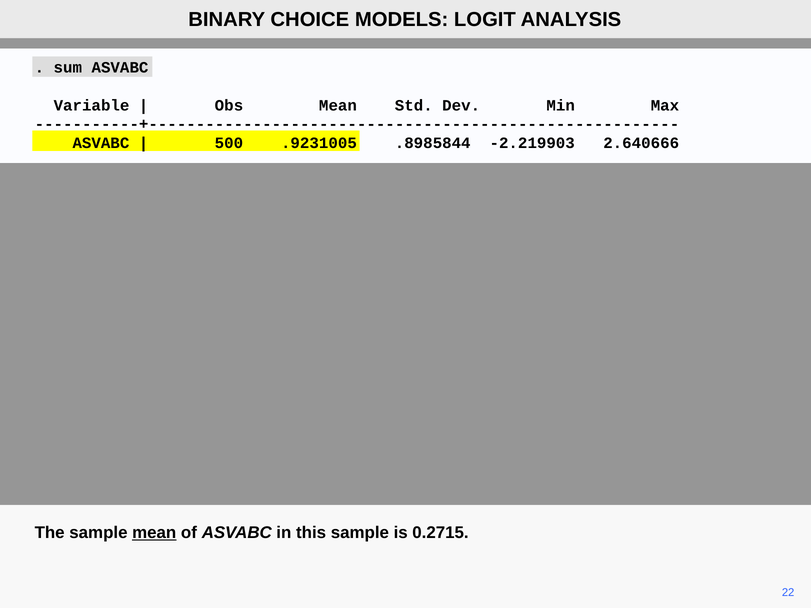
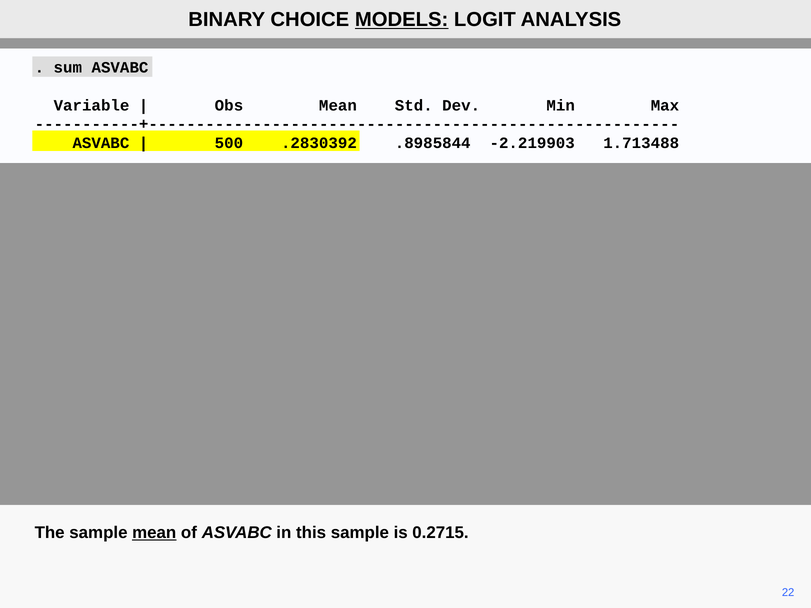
MODELS underline: none -> present
.9231005: .9231005 -> .2830392
2.640666: 2.640666 -> 1.713488
